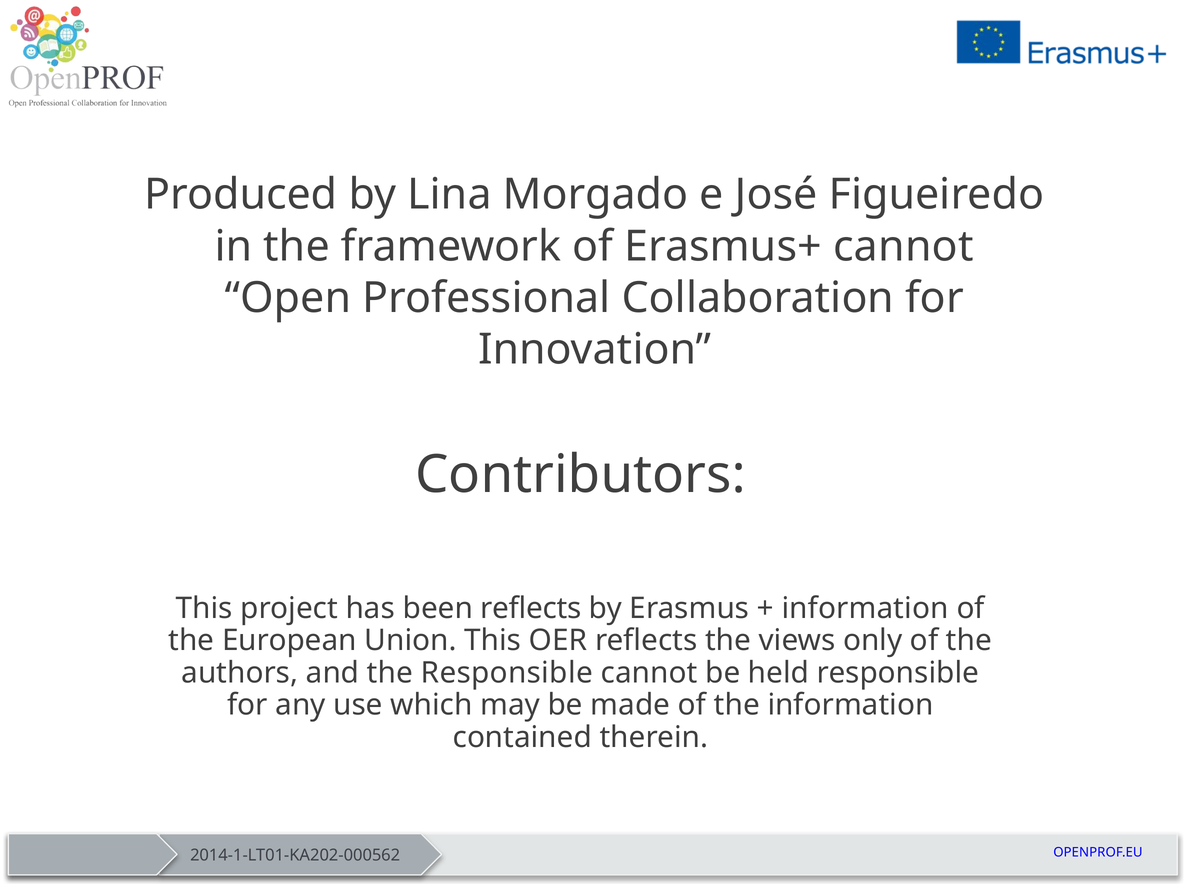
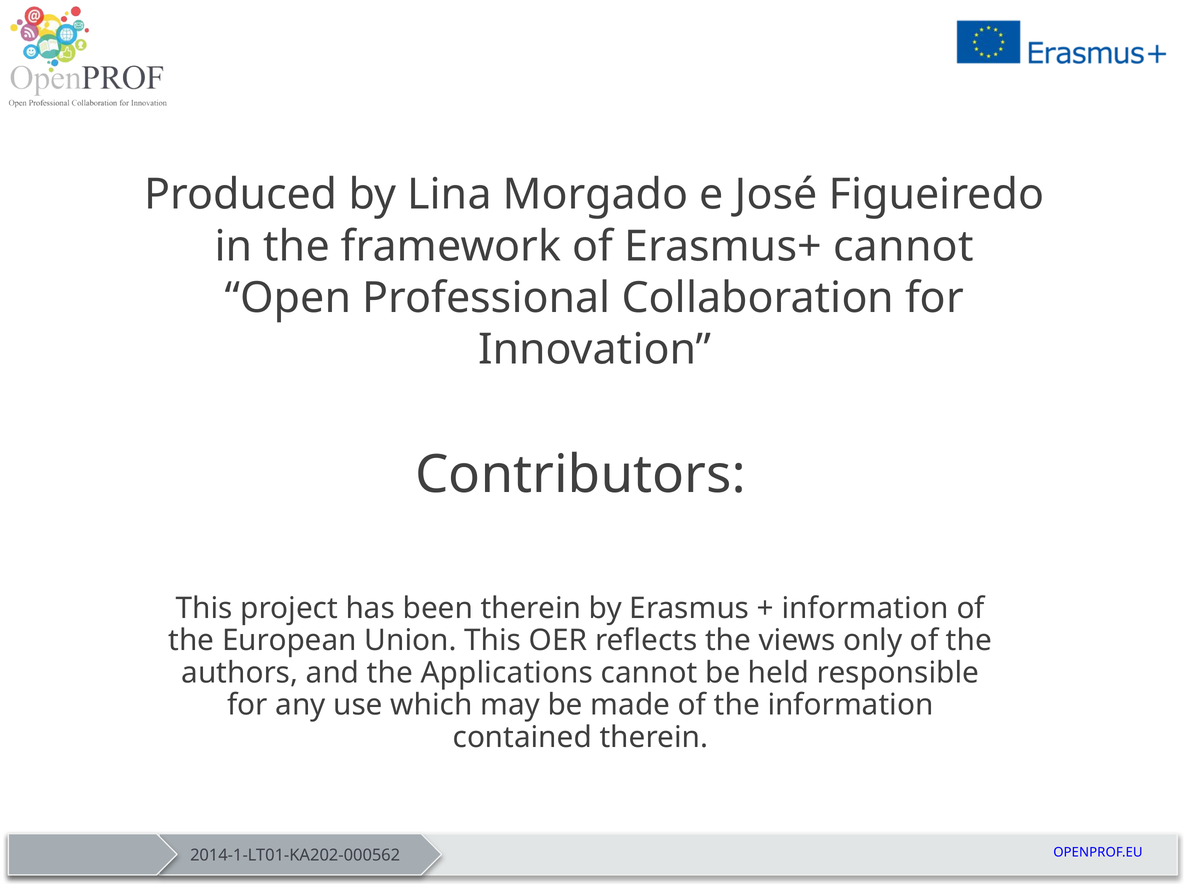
been reflects: reflects -> therein
the Responsible: Responsible -> Applications
